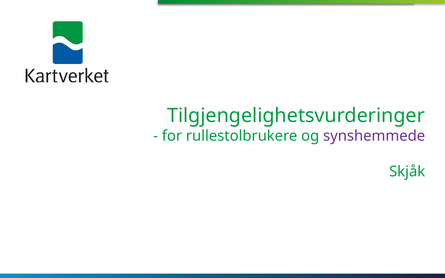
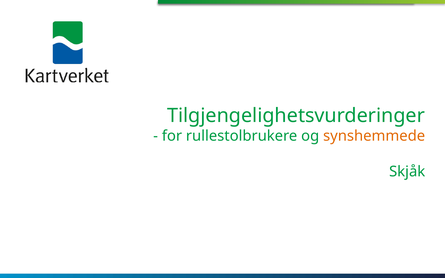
synshemmede colour: purple -> orange
